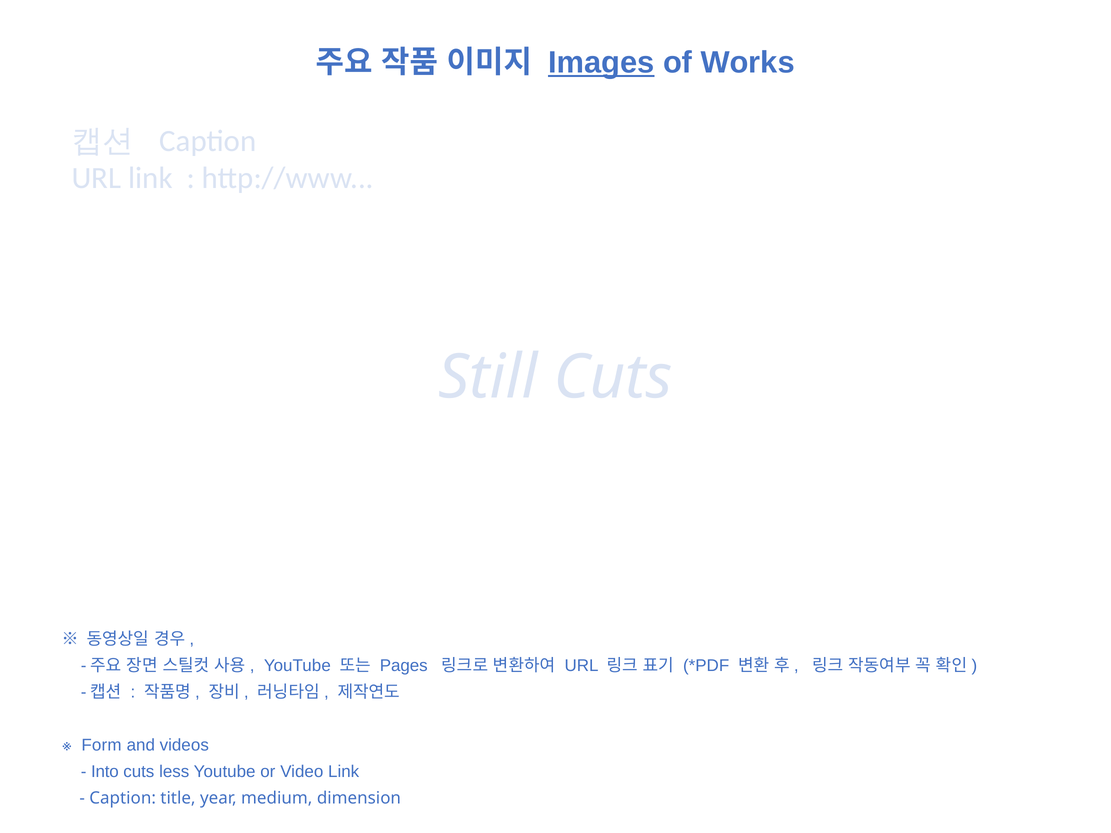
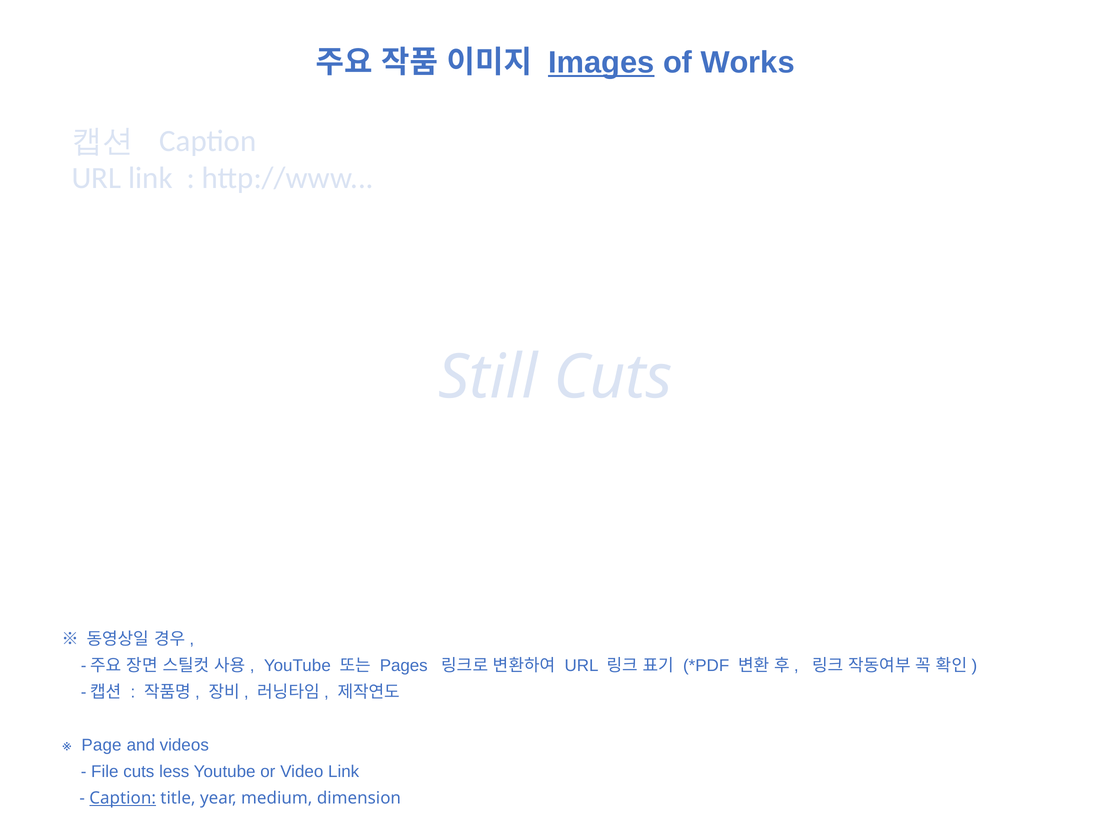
Form: Form -> Page
Into: Into -> File
Caption at (123, 798) underline: none -> present
